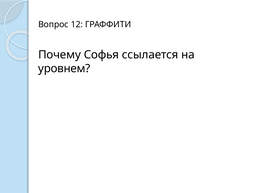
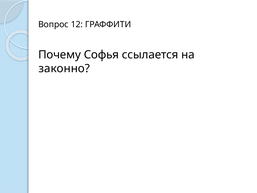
уровнем: уровнем -> законно
